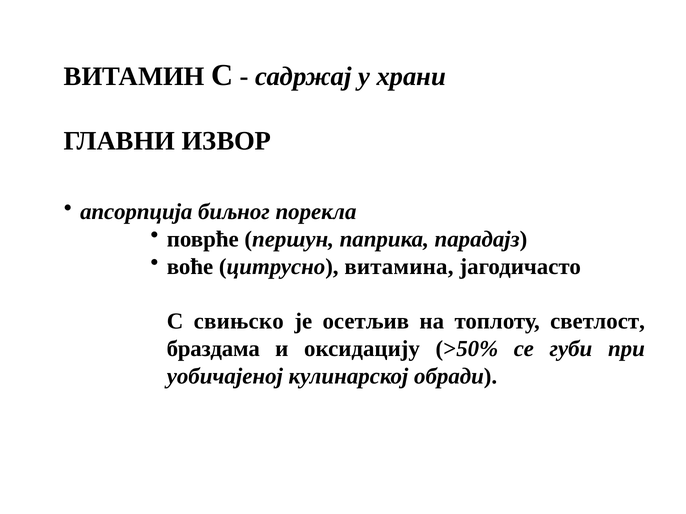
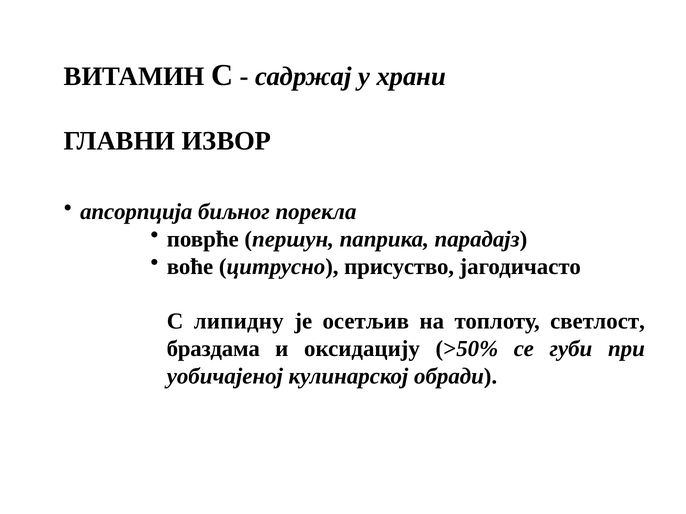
витамина: витамина -> присуство
свињско: свињско -> липидну
